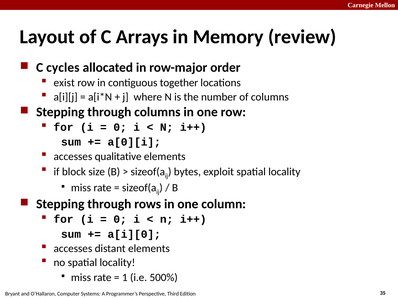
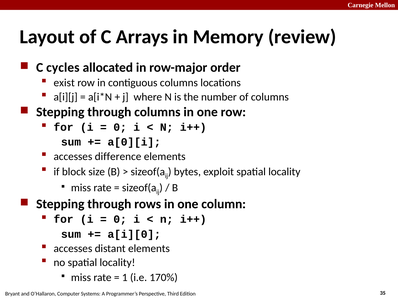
contiguous together: together -> columns
qualitative: qualitative -> difference
500%: 500% -> 170%
